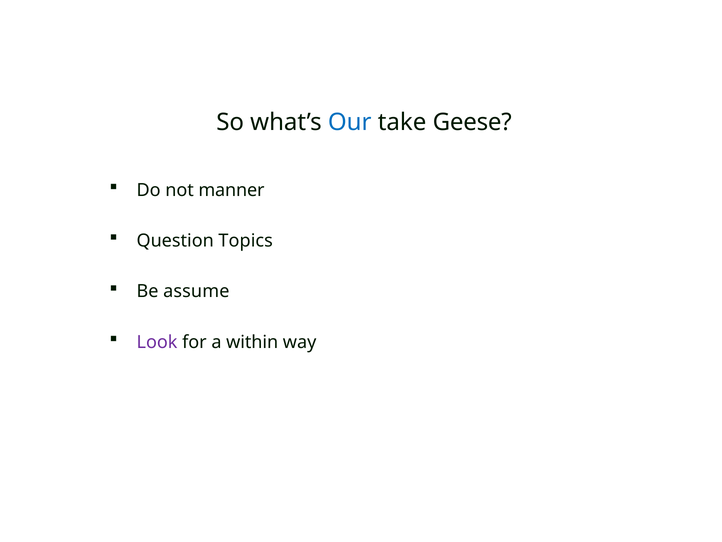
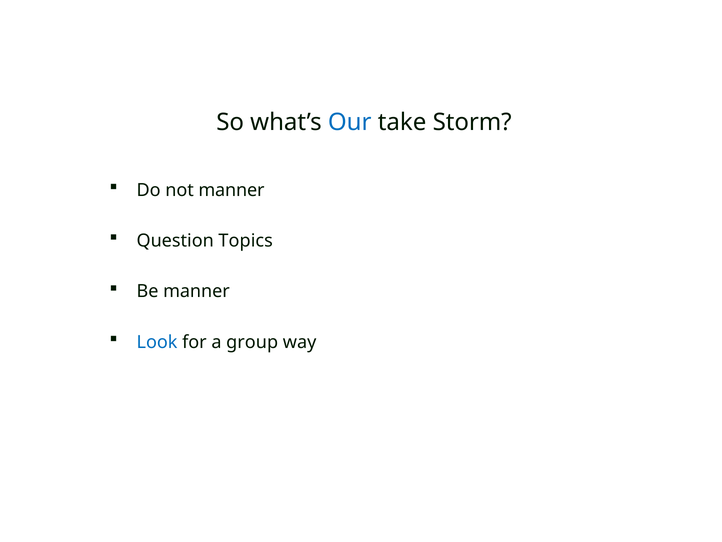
Geese: Geese -> Storm
Be assume: assume -> manner
Look colour: purple -> blue
within: within -> group
